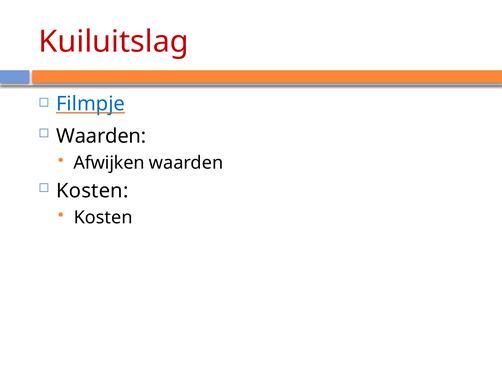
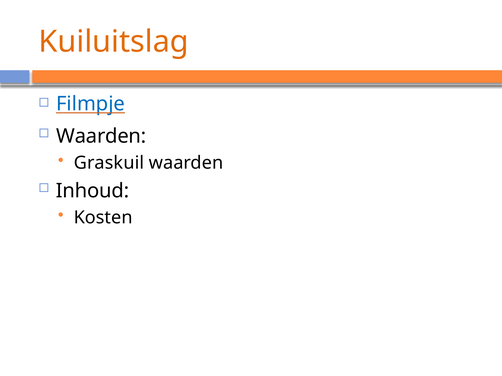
Kuiluitslag colour: red -> orange
Afwijken: Afwijken -> Graskuil
Kosten at (92, 191): Kosten -> Inhoud
